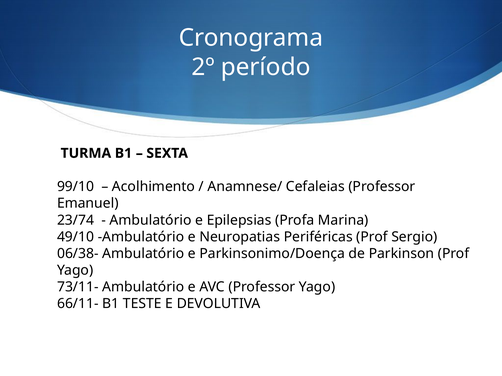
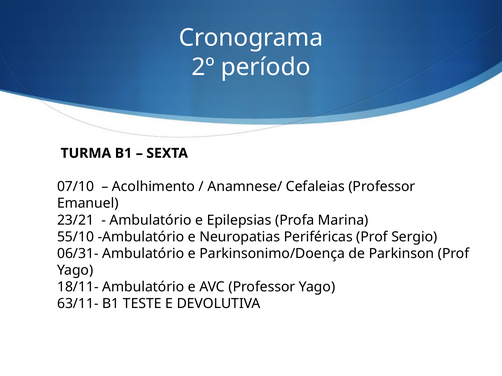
99/10: 99/10 -> 07/10
23/74: 23/74 -> 23/21
49/10: 49/10 -> 55/10
06/38-: 06/38- -> 06/31-
73/11-: 73/11- -> 18/11-
66/11-: 66/11- -> 63/11-
